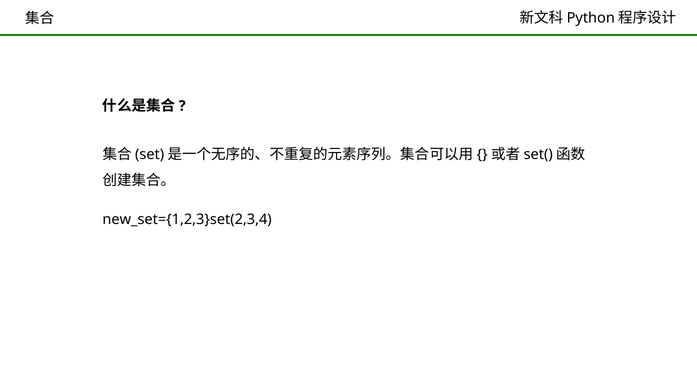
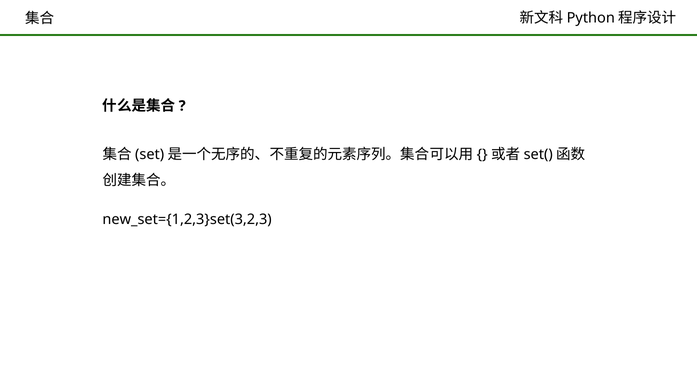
new_set={1,2,3}set(2,3,4: new_set={1,2,3}set(2,3,4 -> new_set={1,2,3}set(3,2,3
